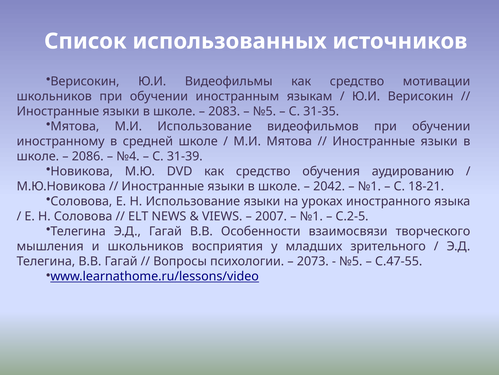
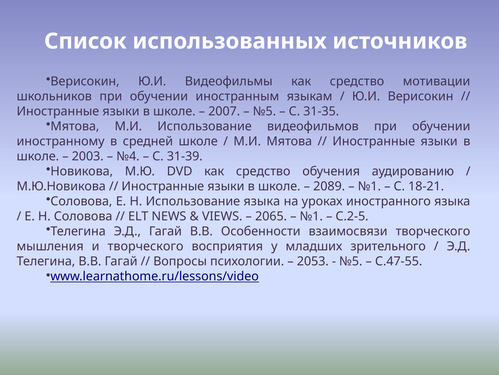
2083: 2083 -> 2007
2086: 2086 -> 2003
2042: 2042 -> 2089
Использование языки: языки -> языка
2007: 2007 -> 2065
и школьников: школьников -> творческого
2073: 2073 -> 2053
